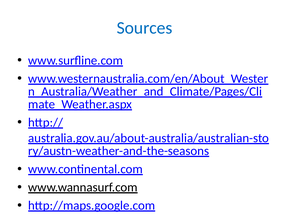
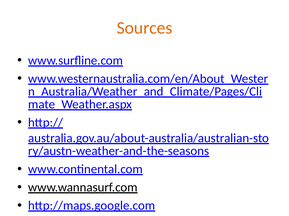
Sources colour: blue -> orange
